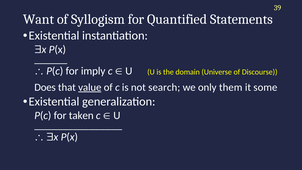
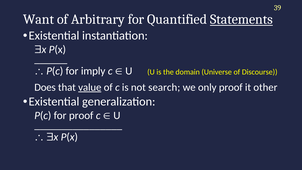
Syllogism: Syllogism -> Arbitrary
Statements underline: none -> present
only them: them -> proof
some: some -> other
for taken: taken -> proof
